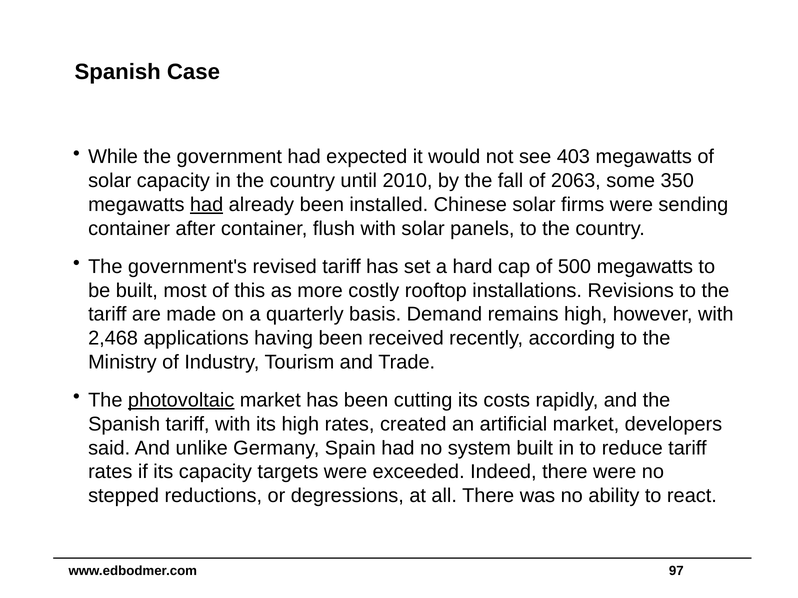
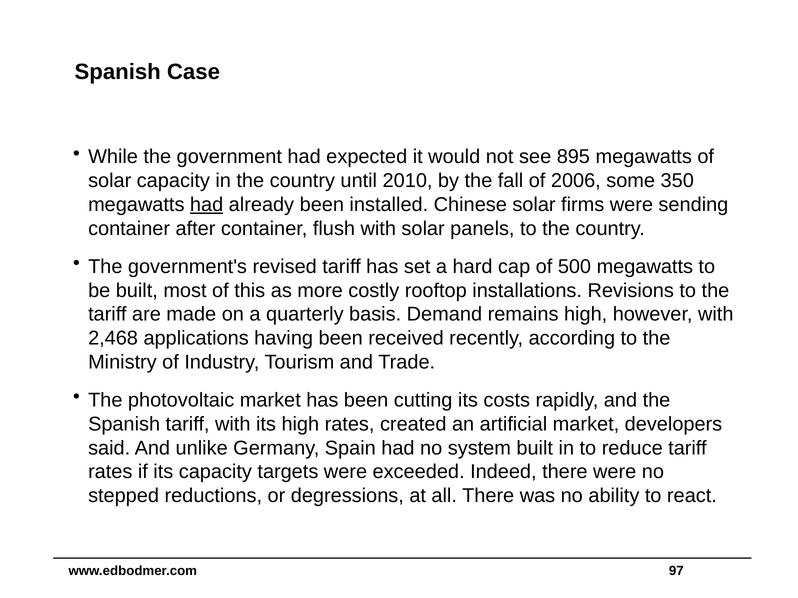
403: 403 -> 895
2063: 2063 -> 2006
photovoltaic underline: present -> none
